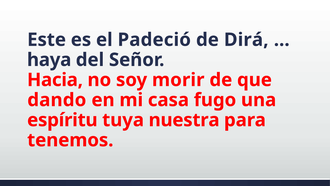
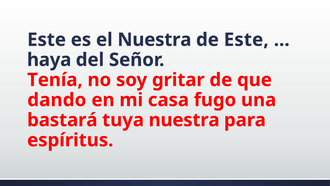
el Padeció: Padeció -> Nuestra
de Dirá: Dirá -> Este
Hacia: Hacia -> Tenía
morir: morir -> gritar
espíritu: espíritu -> bastará
tenemos: tenemos -> espíritus
